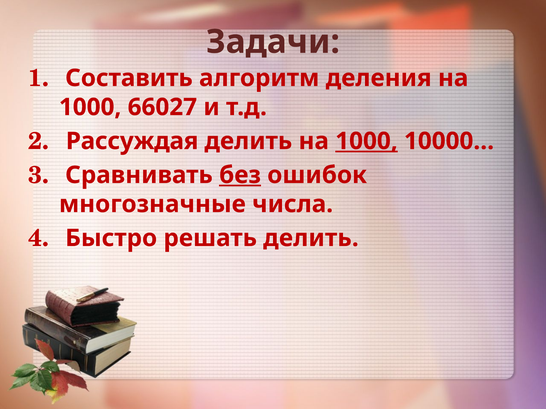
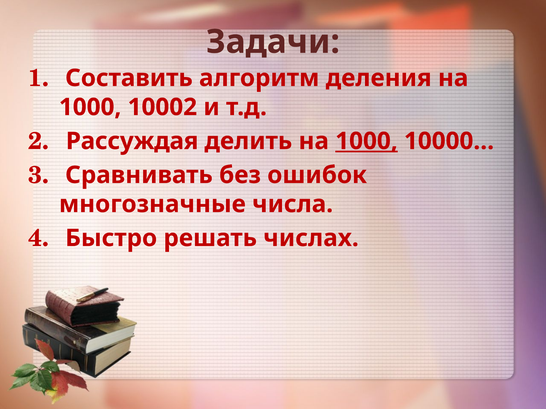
66027: 66027 -> 10002
без underline: present -> none
решать делить: делить -> числах
